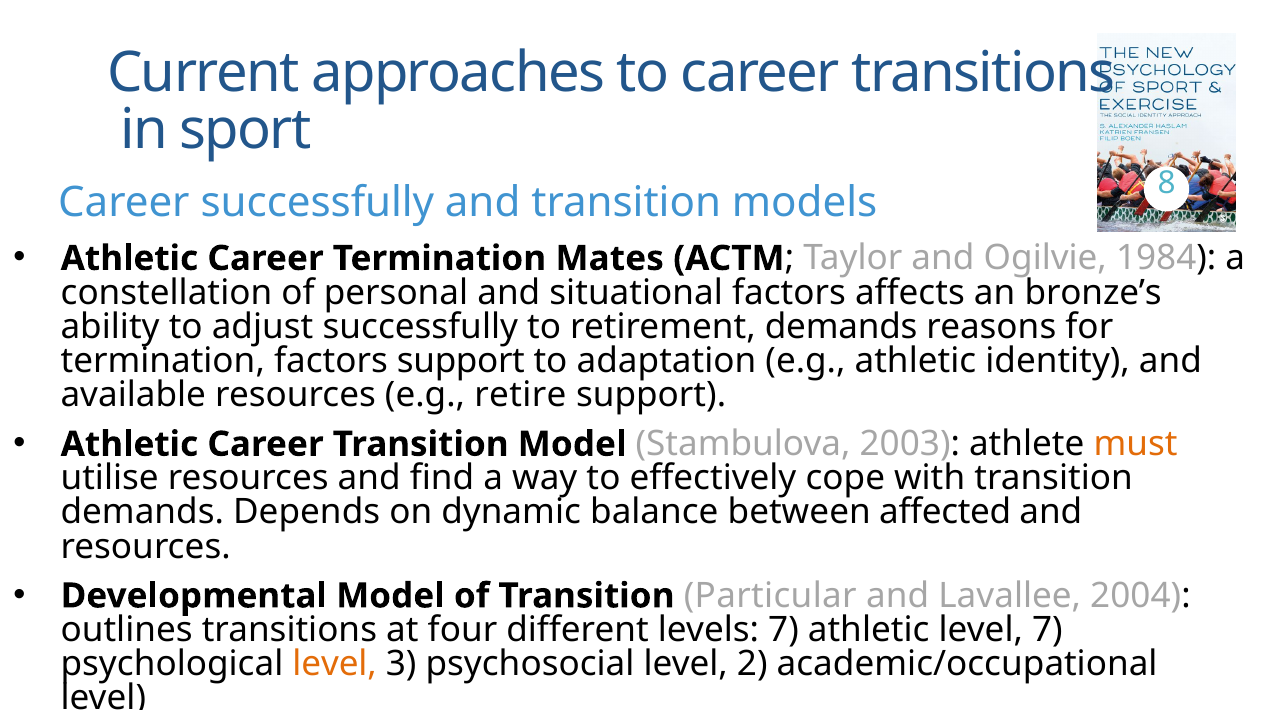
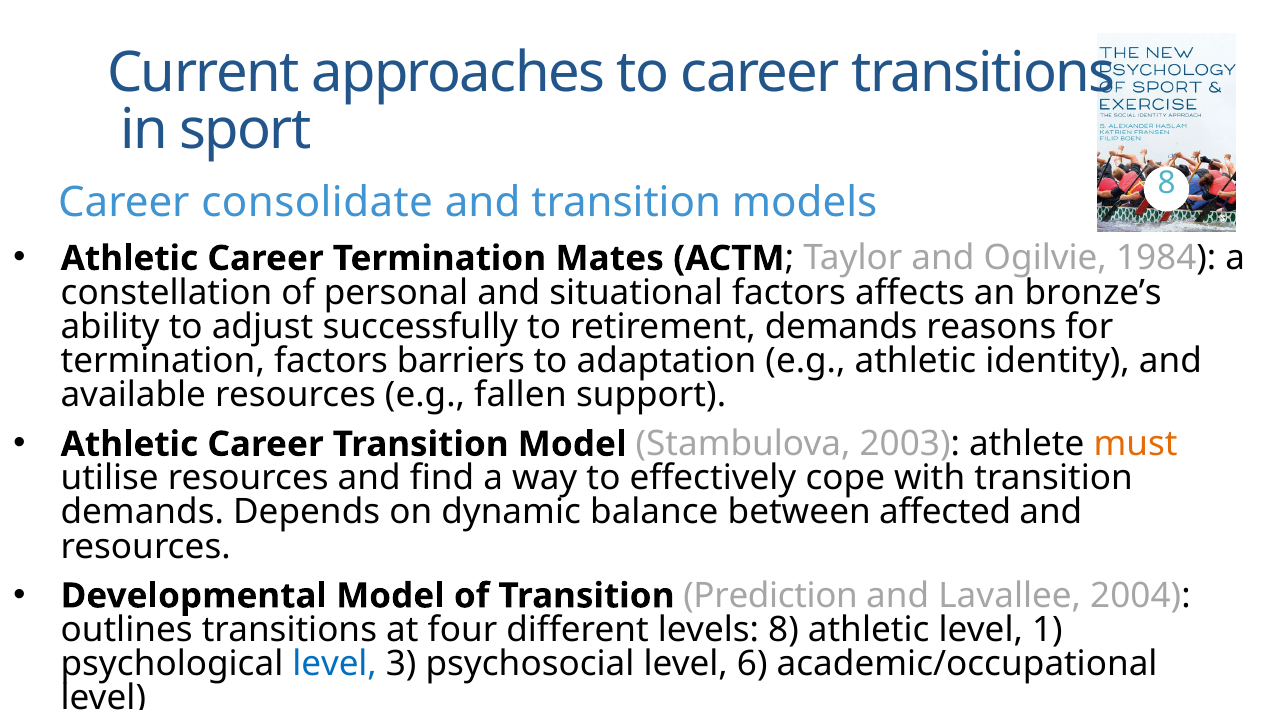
Career successfully: successfully -> consolidate
factors support: support -> barriers
retire: retire -> fallen
Particular: Particular -> Prediction
levels 7: 7 -> 8
level 7: 7 -> 1
level at (335, 664) colour: orange -> blue
2: 2 -> 6
